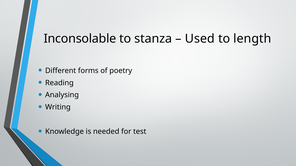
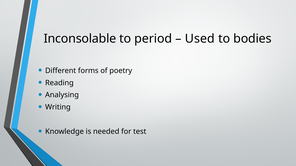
stanza: stanza -> period
length: length -> bodies
